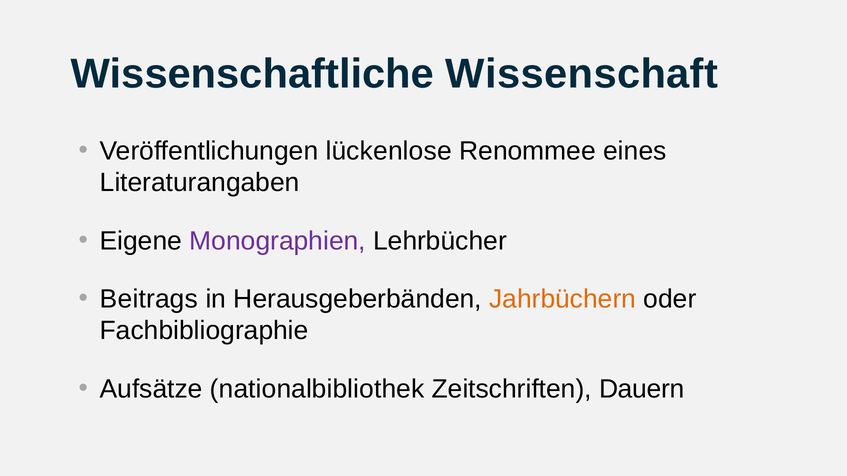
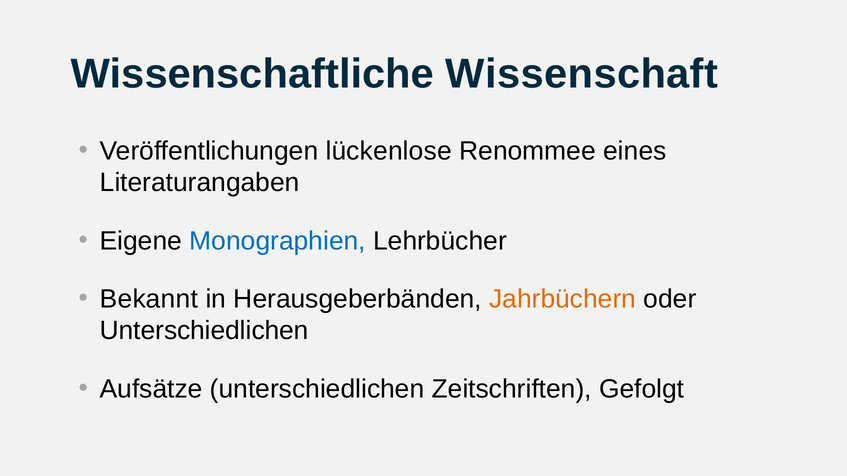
Monographien colour: purple -> blue
Beitrags: Beitrags -> Bekannt
Fachbibliographie at (204, 331): Fachbibliographie -> Unterschiedlichen
Aufsätze nationalbibliothek: nationalbibliothek -> unterschiedlichen
Dauern: Dauern -> Gefolgt
